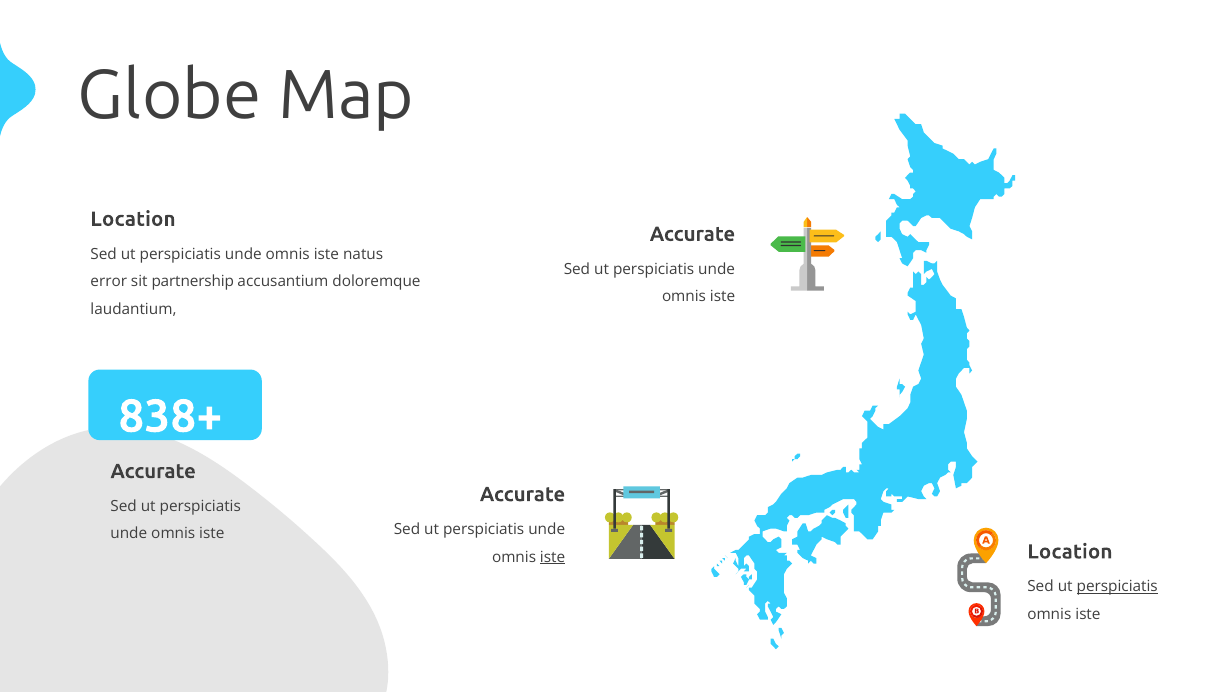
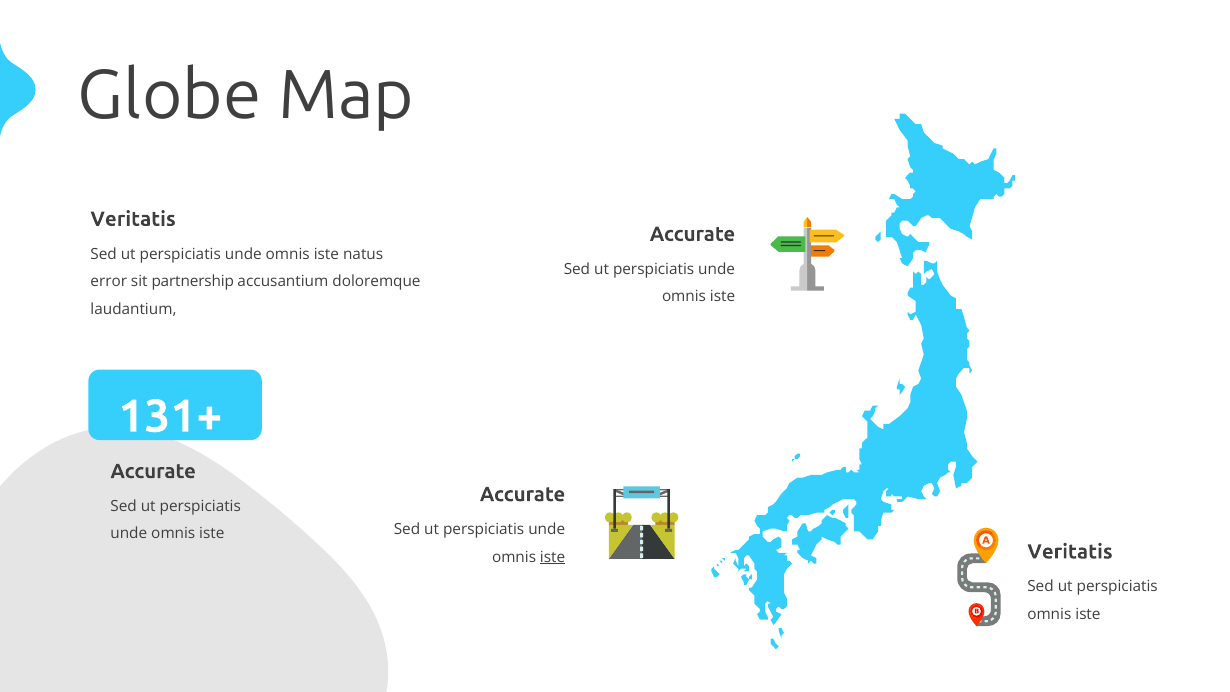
Location at (133, 219): Location -> Veritatis
838+: 838+ -> 131+
Location at (1070, 552): Location -> Veritatis
perspiciatis at (1117, 587) underline: present -> none
